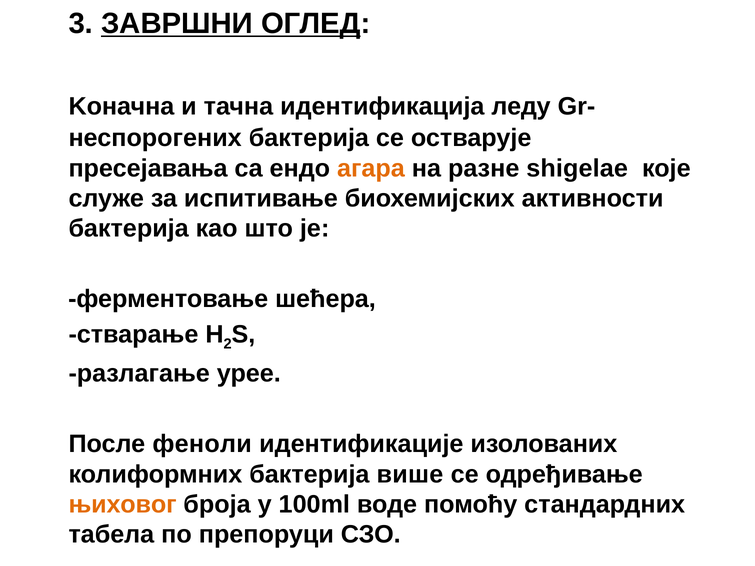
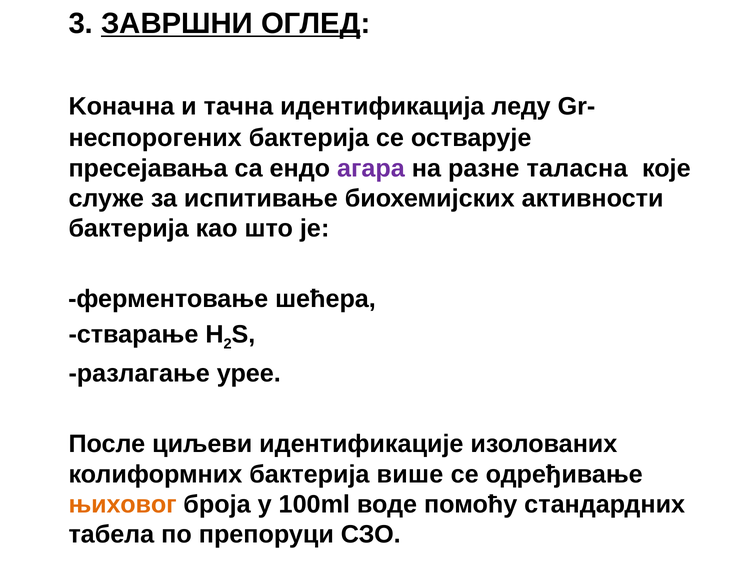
агара colour: orange -> purple
shigelae: shigelae -> таласна
феноли: феноли -> циљеви
